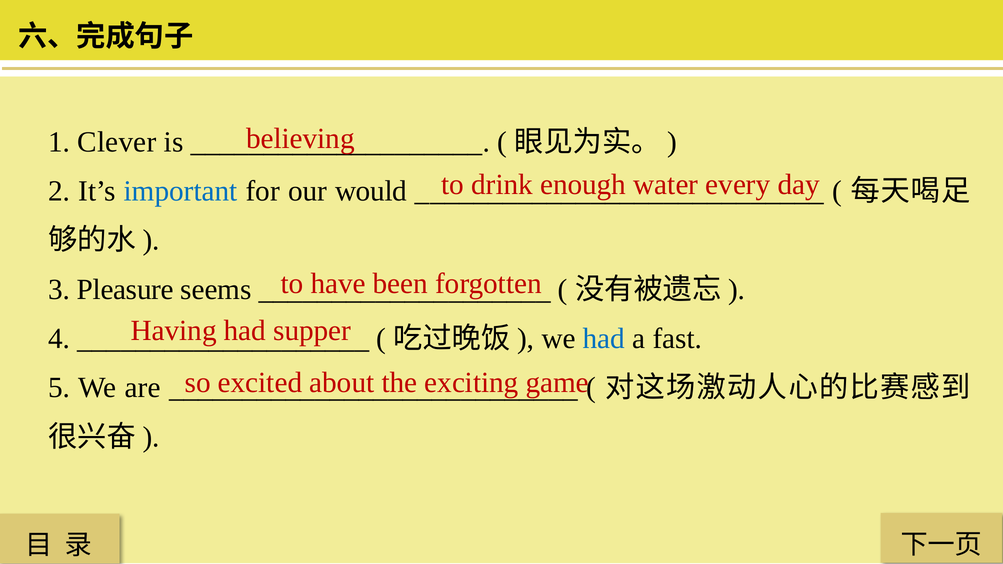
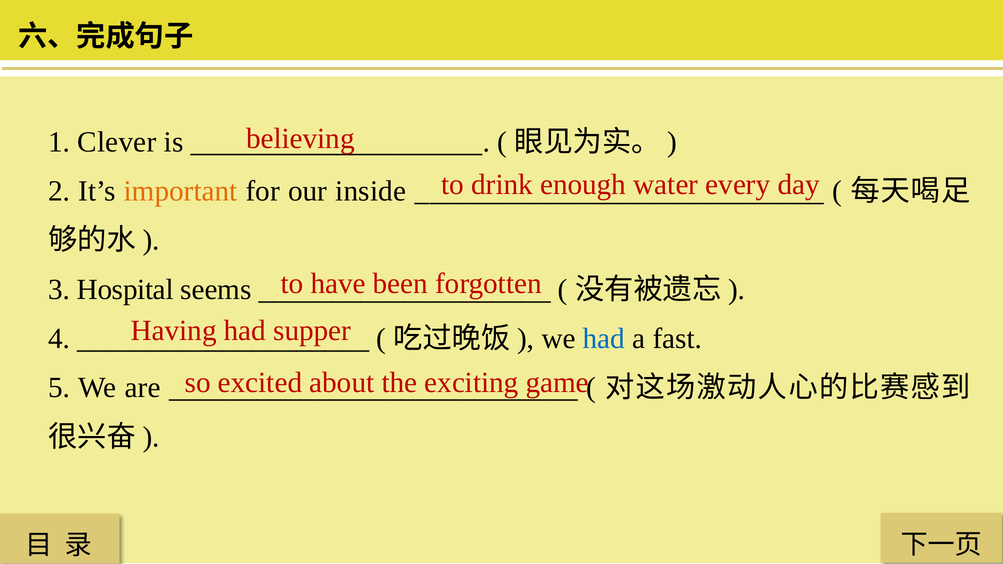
important colour: blue -> orange
would: would -> inside
Pleasure: Pleasure -> Hospital
